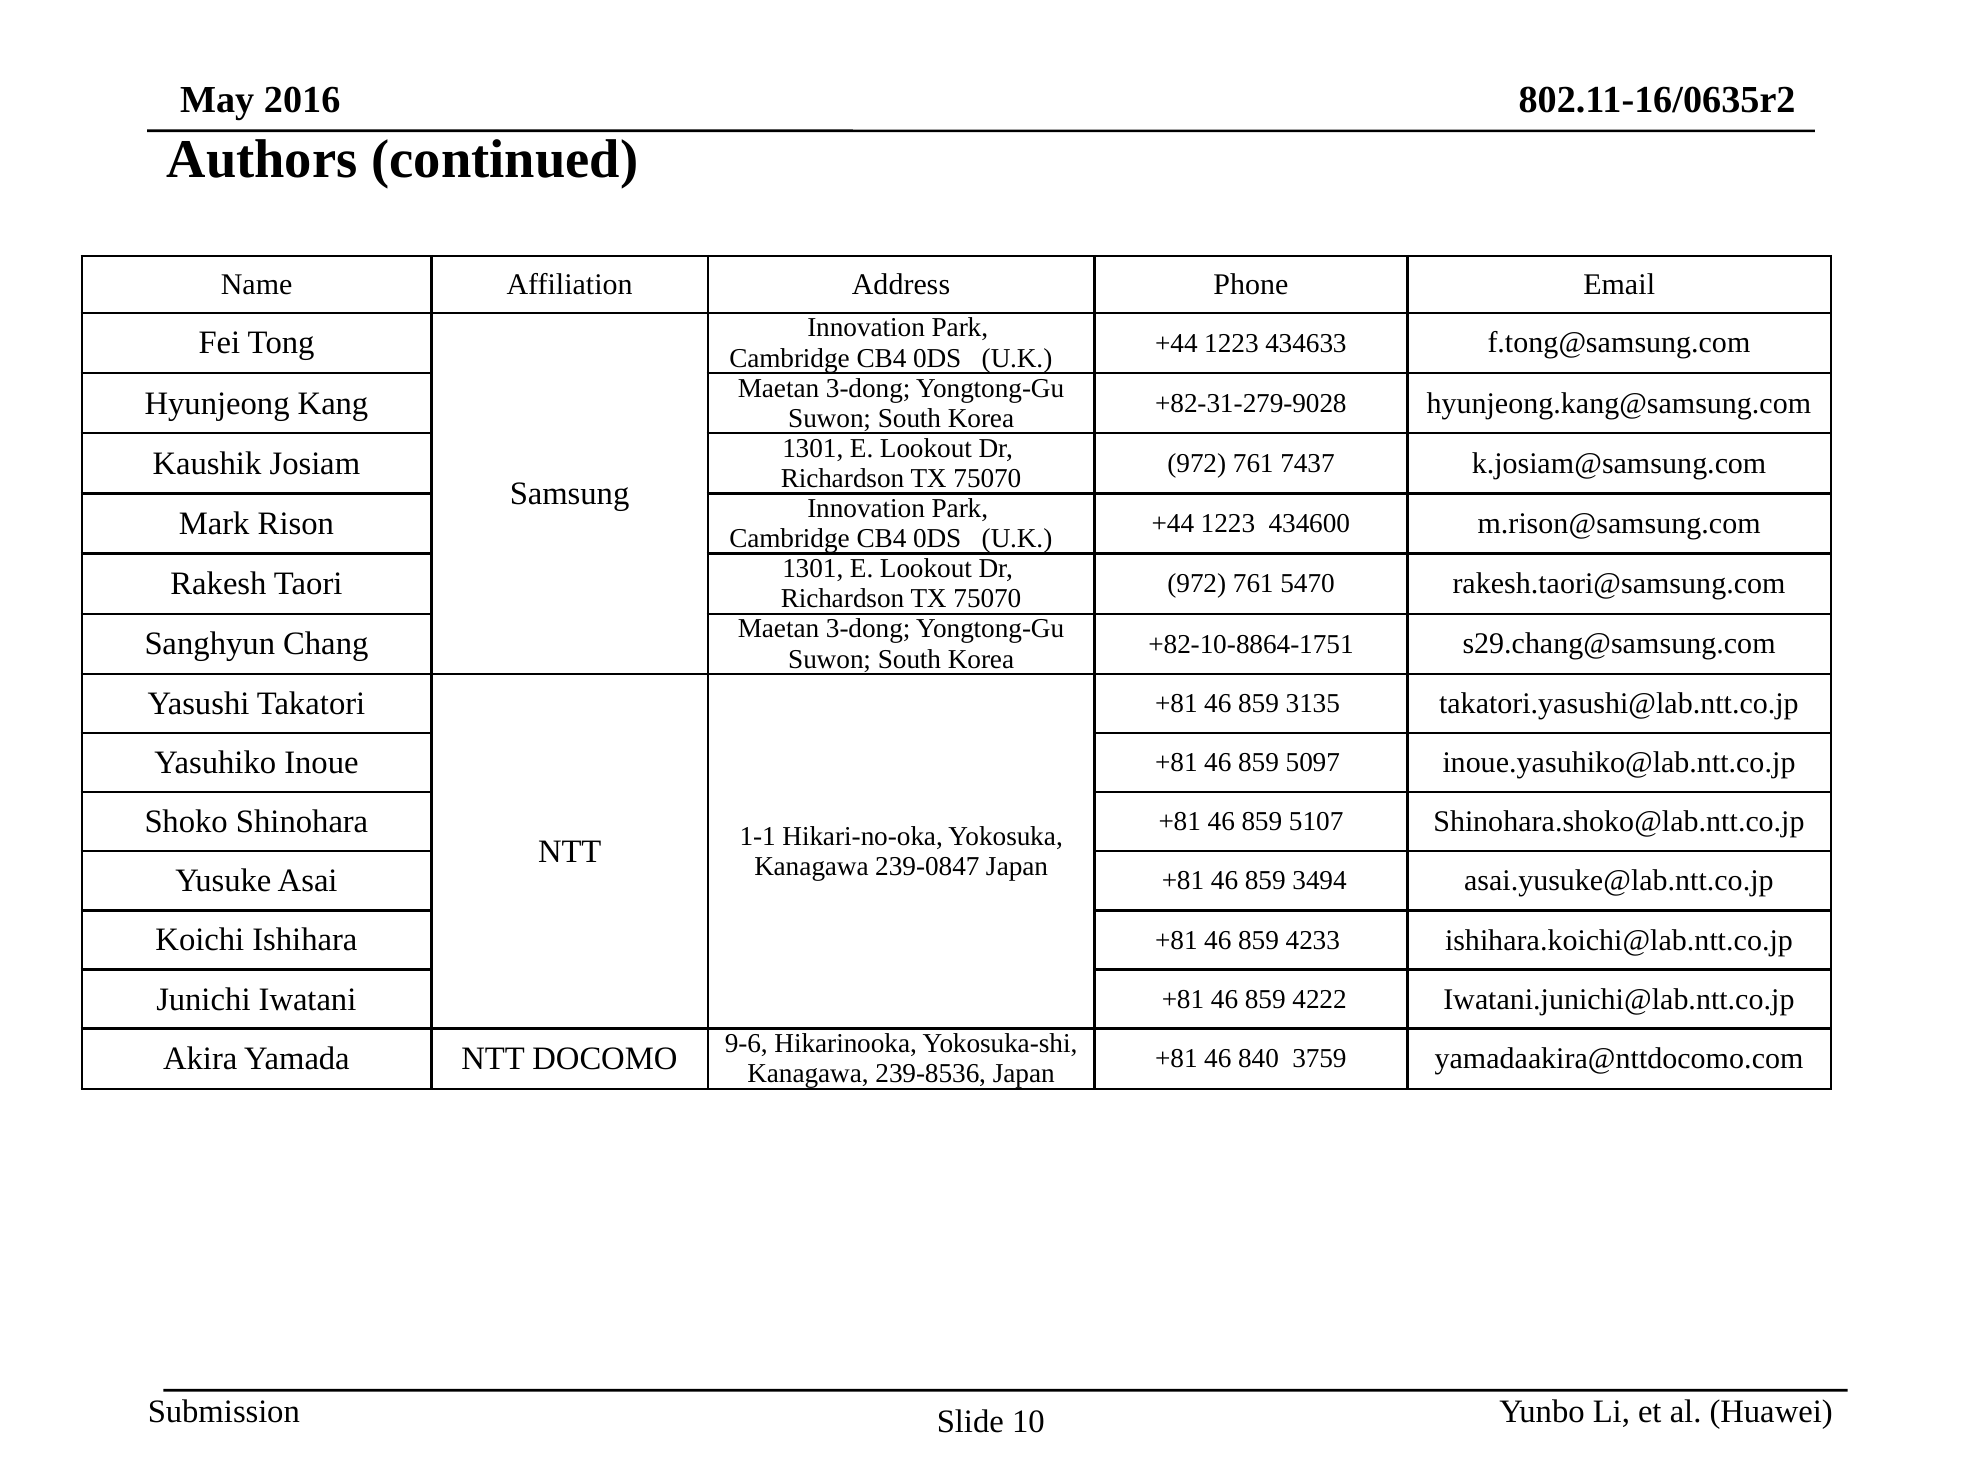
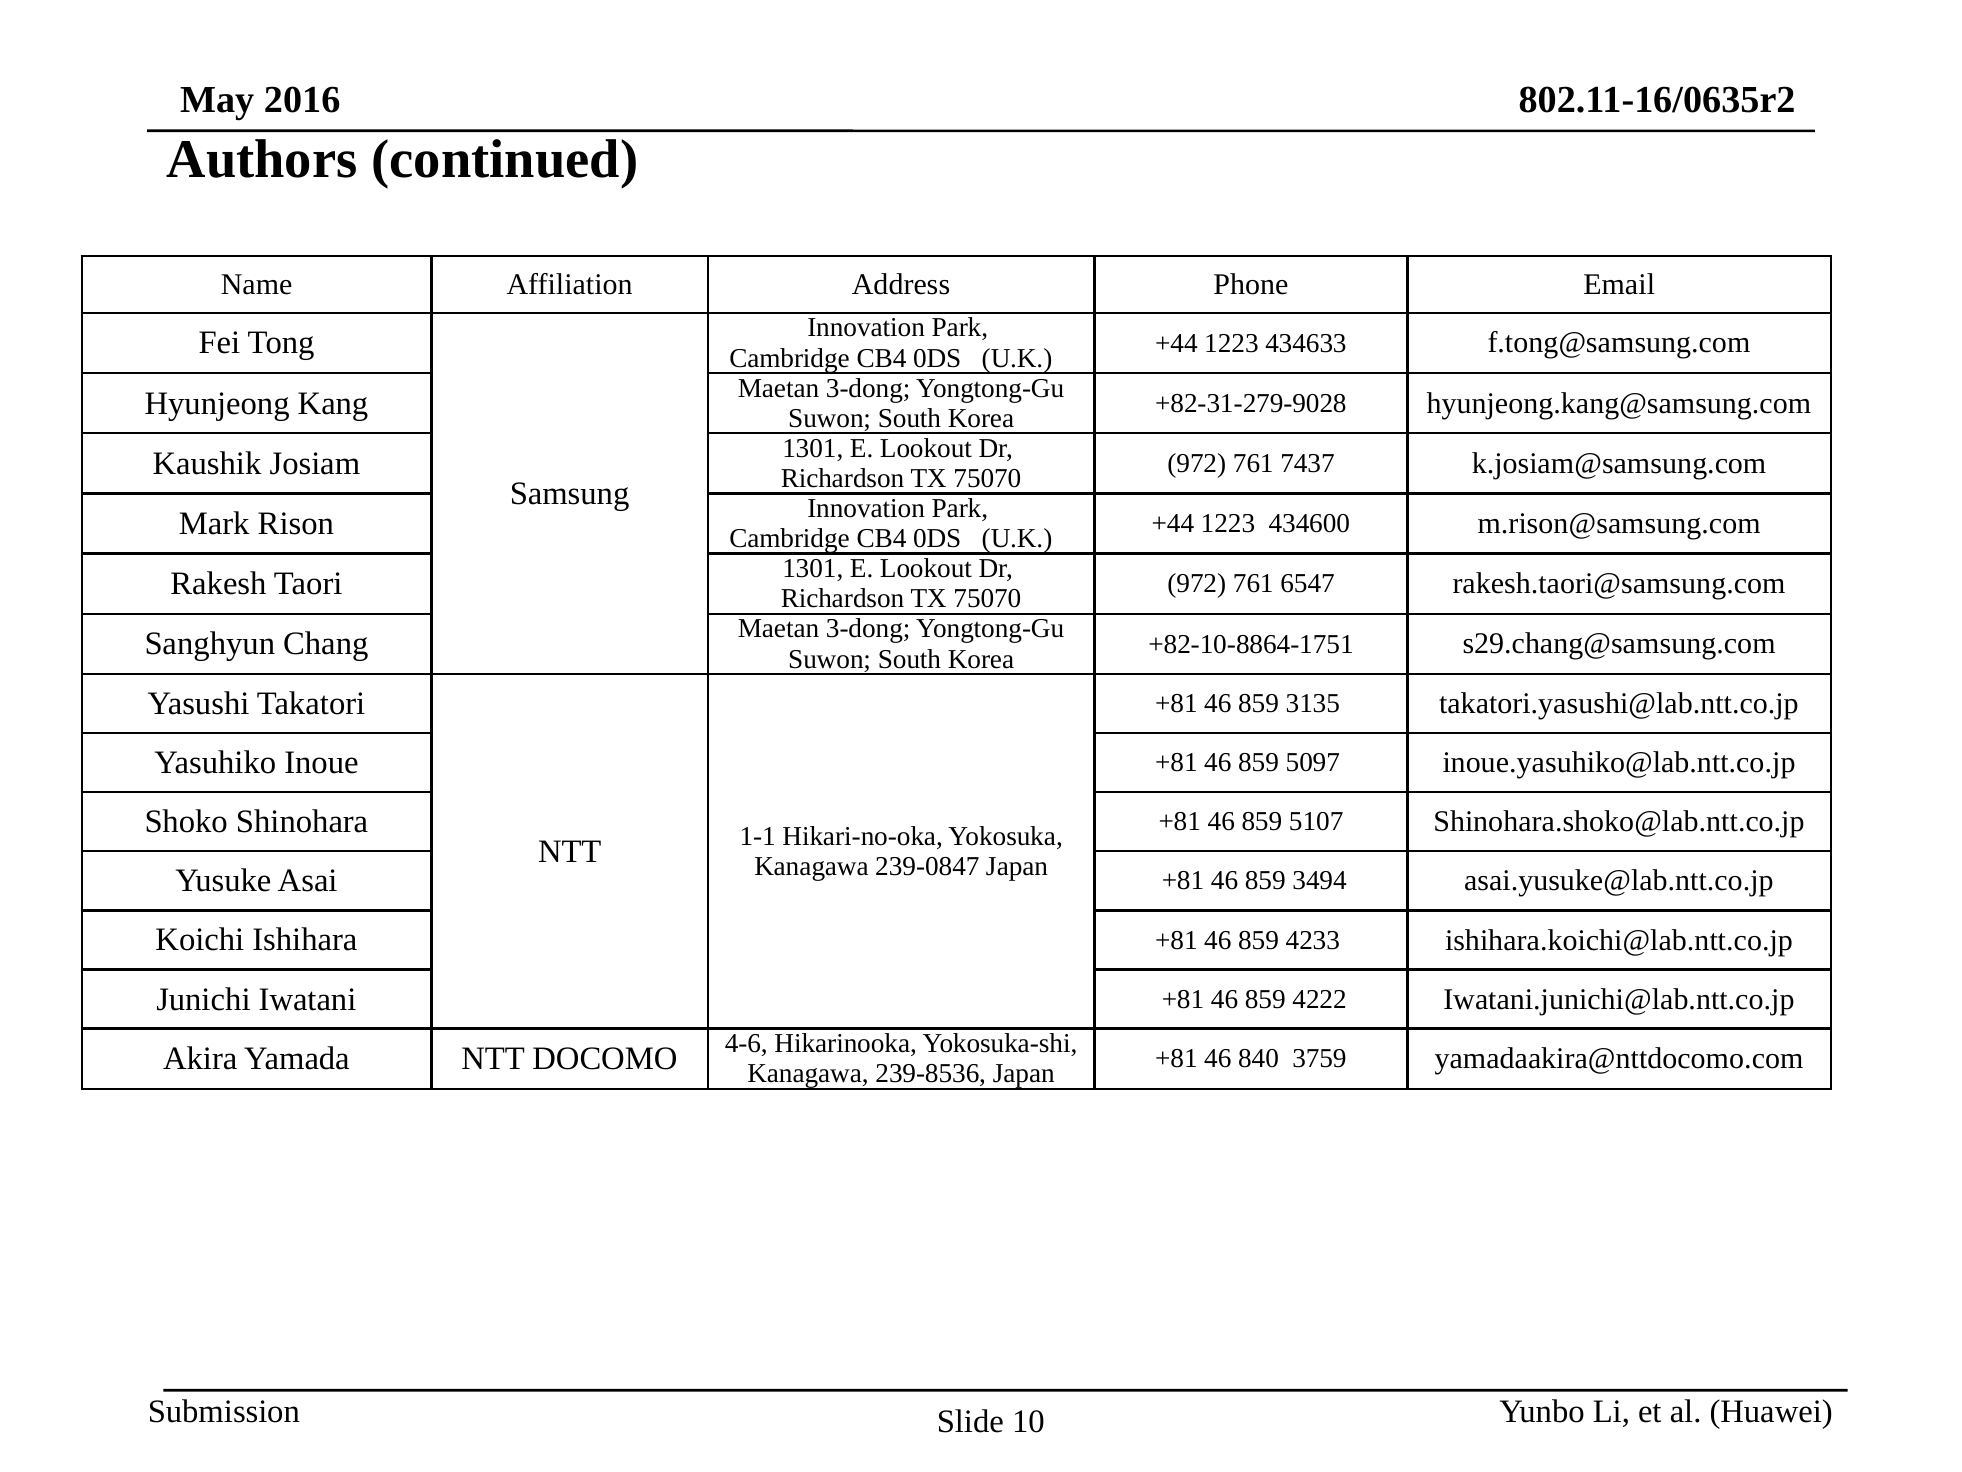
5470: 5470 -> 6547
9-6: 9-6 -> 4-6
